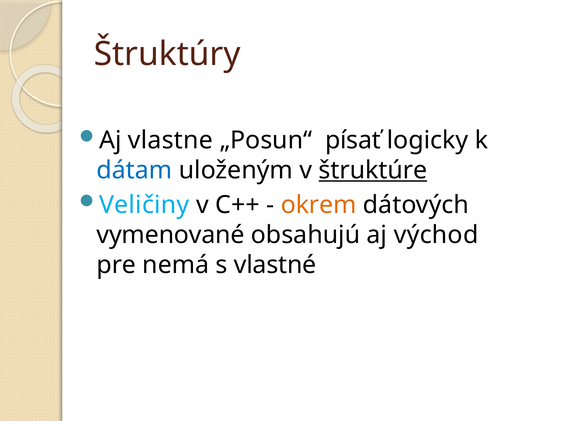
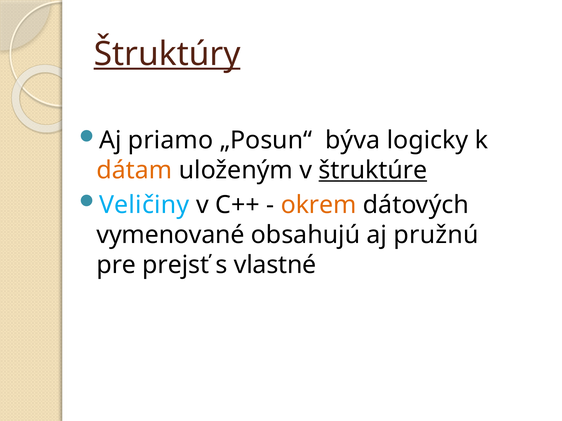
Štruktúry underline: none -> present
vlastne: vlastne -> priamo
písať: písať -> býva
dátam colour: blue -> orange
východ: východ -> pružnú
nemá: nemá -> prejsť
